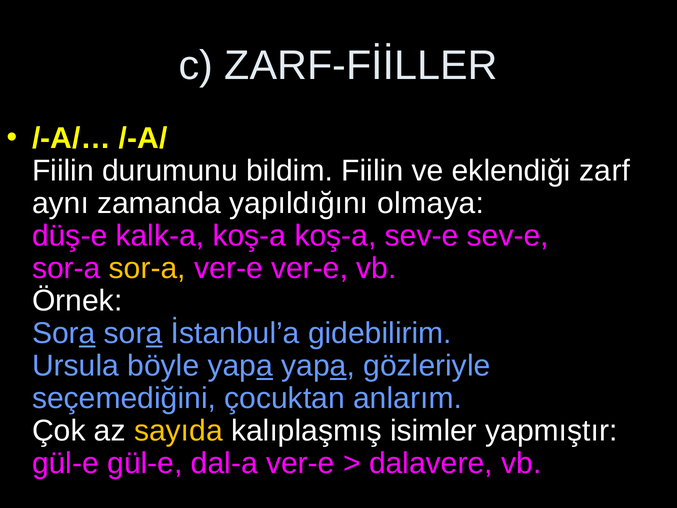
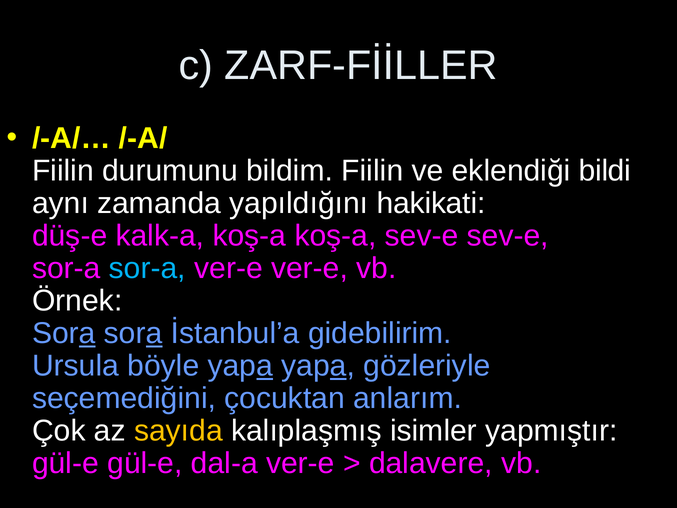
zarf: zarf -> bildi
olmaya: olmaya -> hakikati
sor-a at (147, 268) colour: yellow -> light blue
